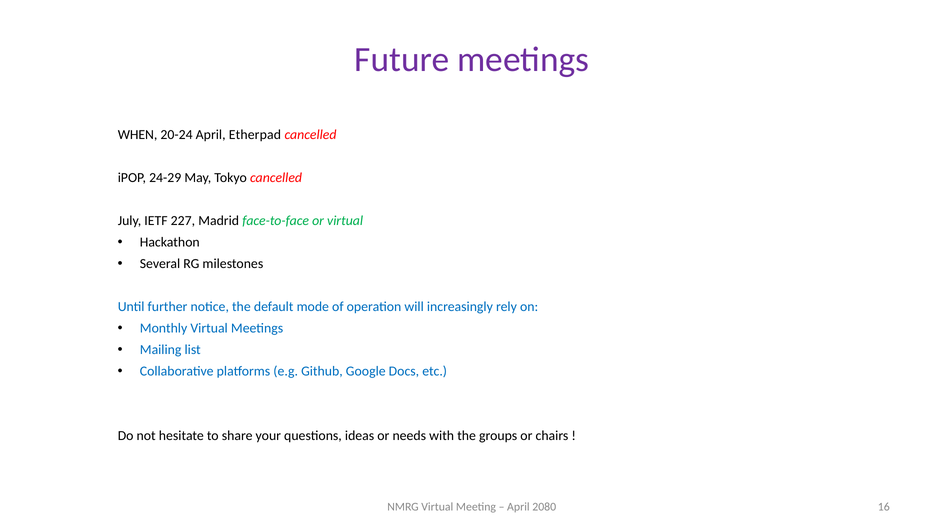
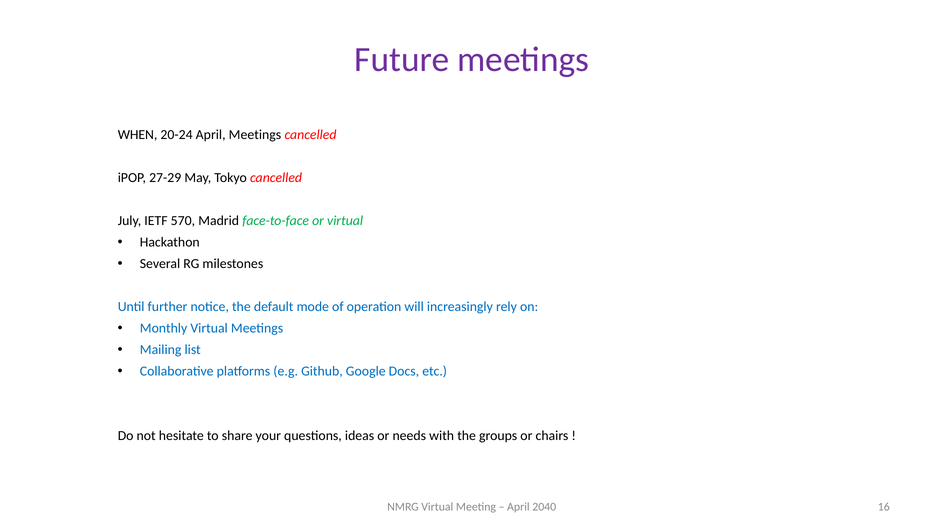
April Etherpad: Etherpad -> Meetings
24-29: 24-29 -> 27-29
227: 227 -> 570
2080: 2080 -> 2040
